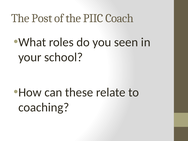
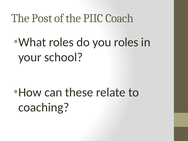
you seen: seen -> roles
